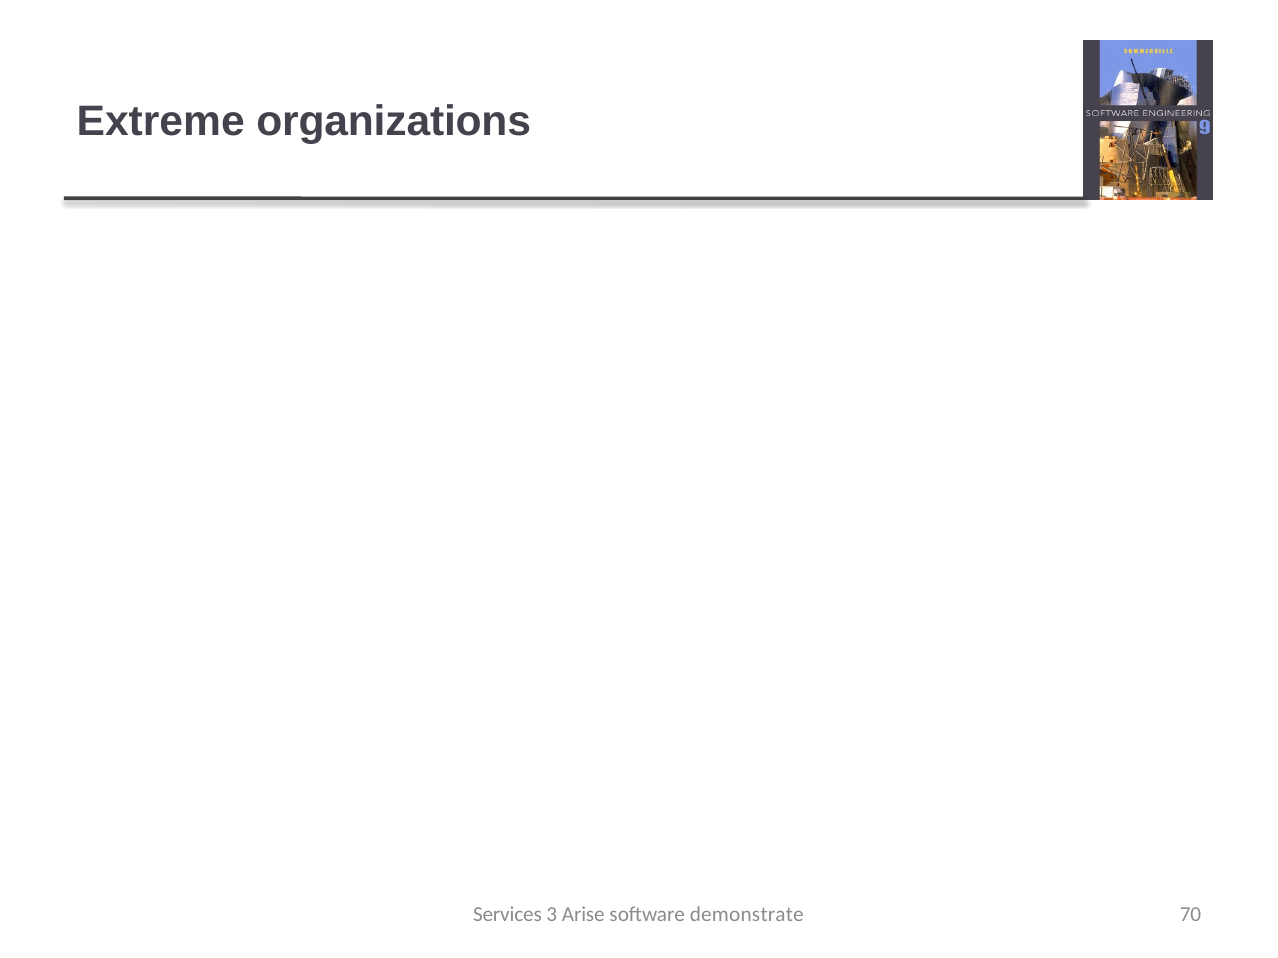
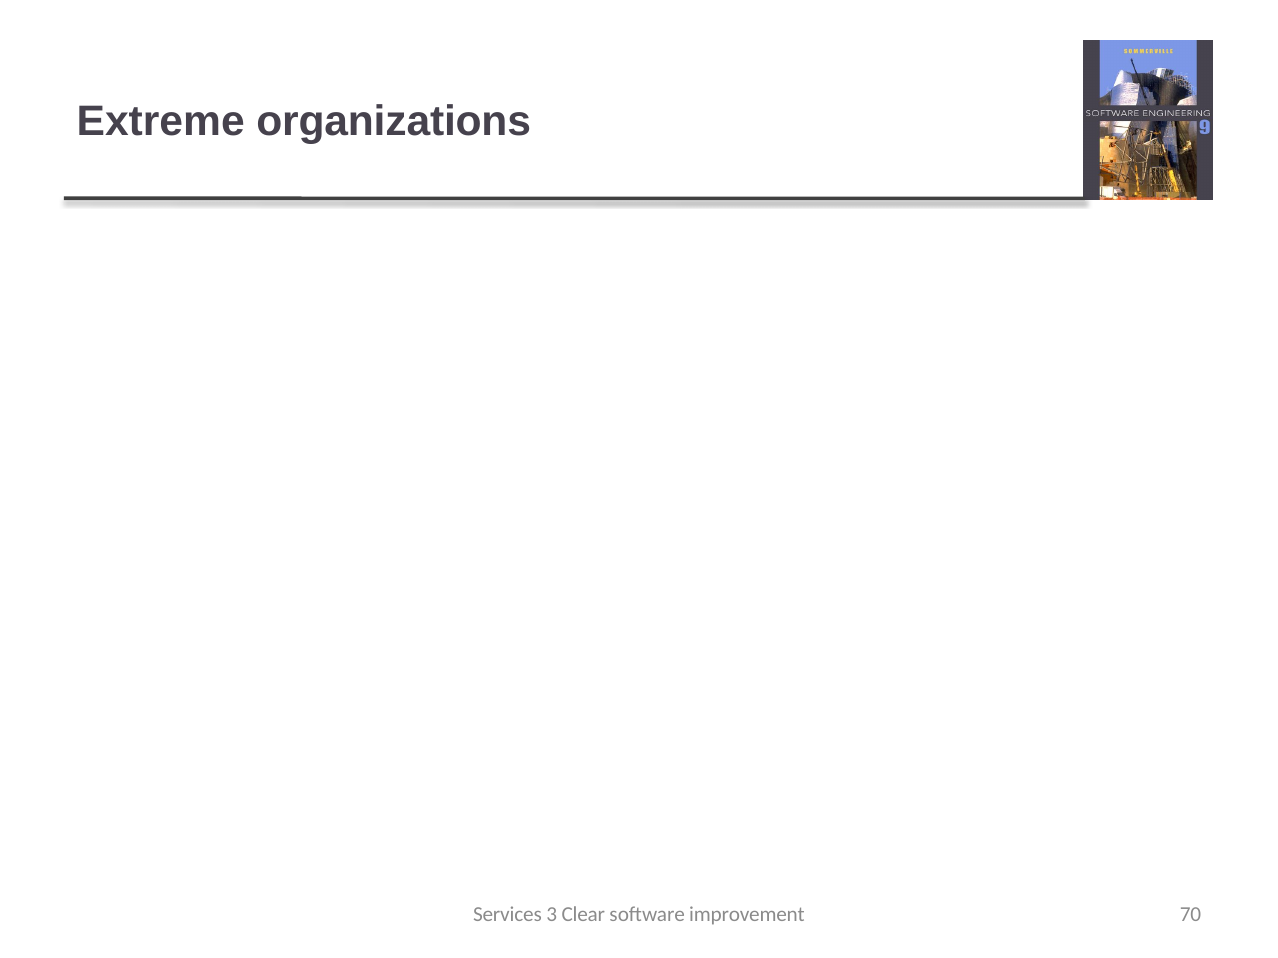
Arise: Arise -> Clear
demonstrate: demonstrate -> improvement
